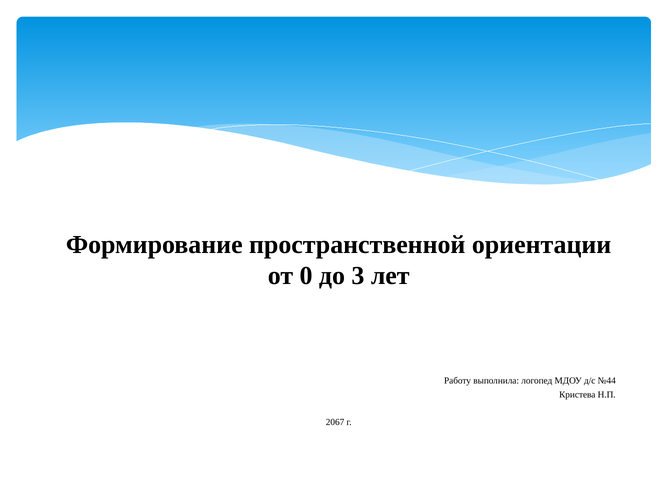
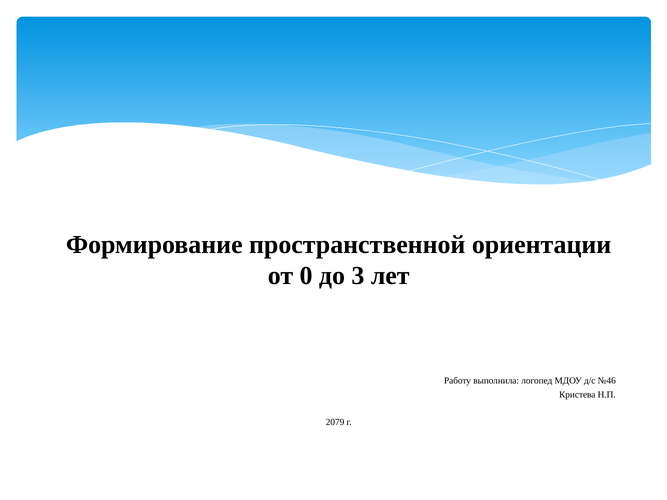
№44: №44 -> №46
2067: 2067 -> 2079
